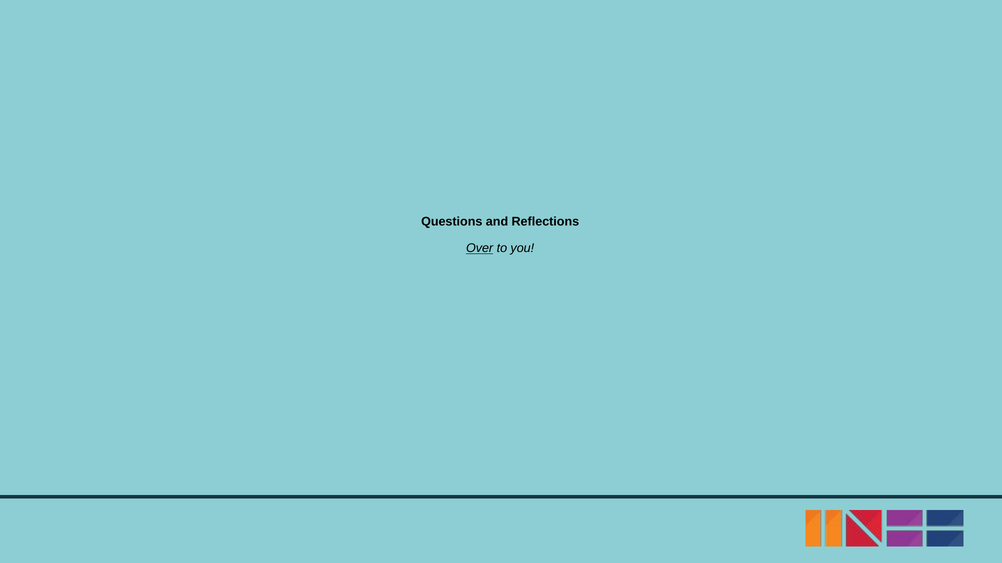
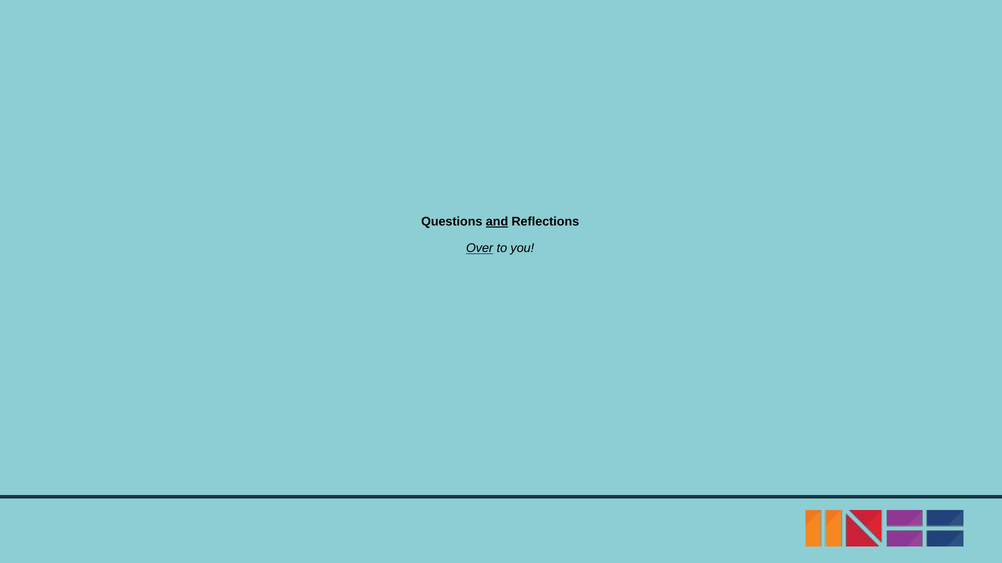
and underline: none -> present
